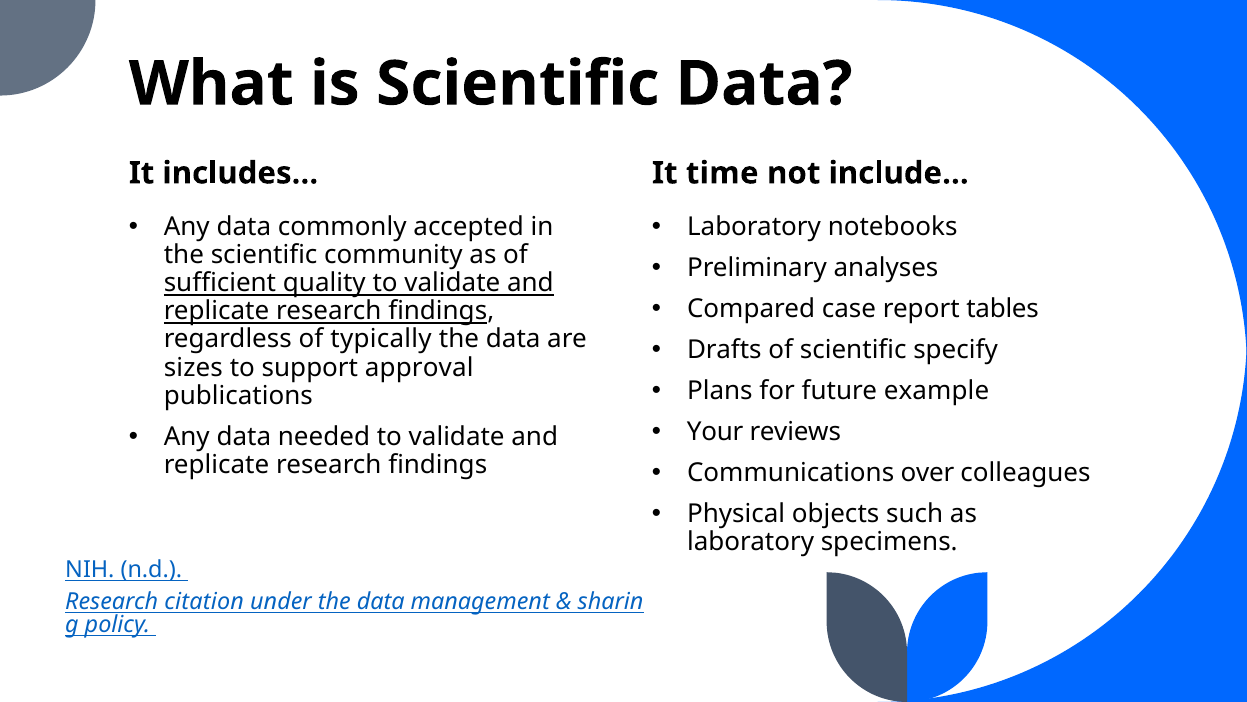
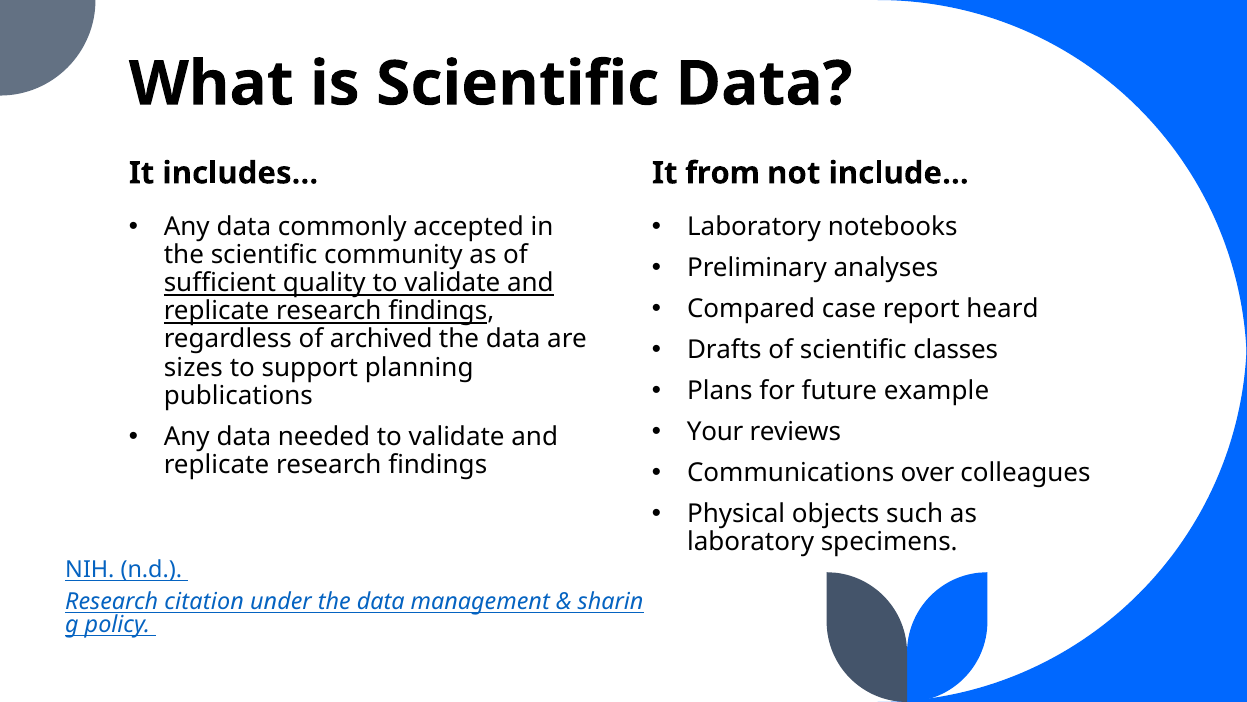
time: time -> from
tables: tables -> heard
typically: typically -> archived
specify: specify -> classes
approval: approval -> planning
